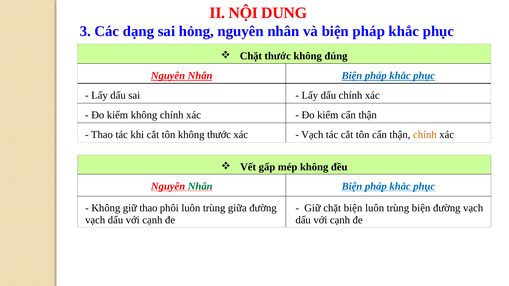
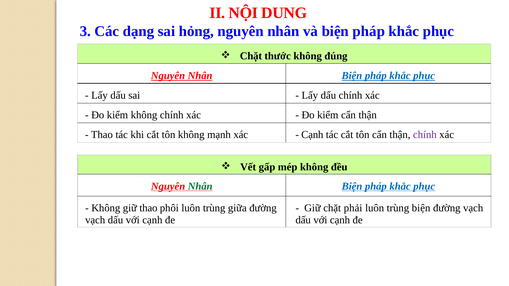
không thước: thước -> mạnh
Vạch at (312, 135): Vạch -> Cạnh
chính at (425, 135) colour: orange -> purple
chặt biện: biện -> phải
